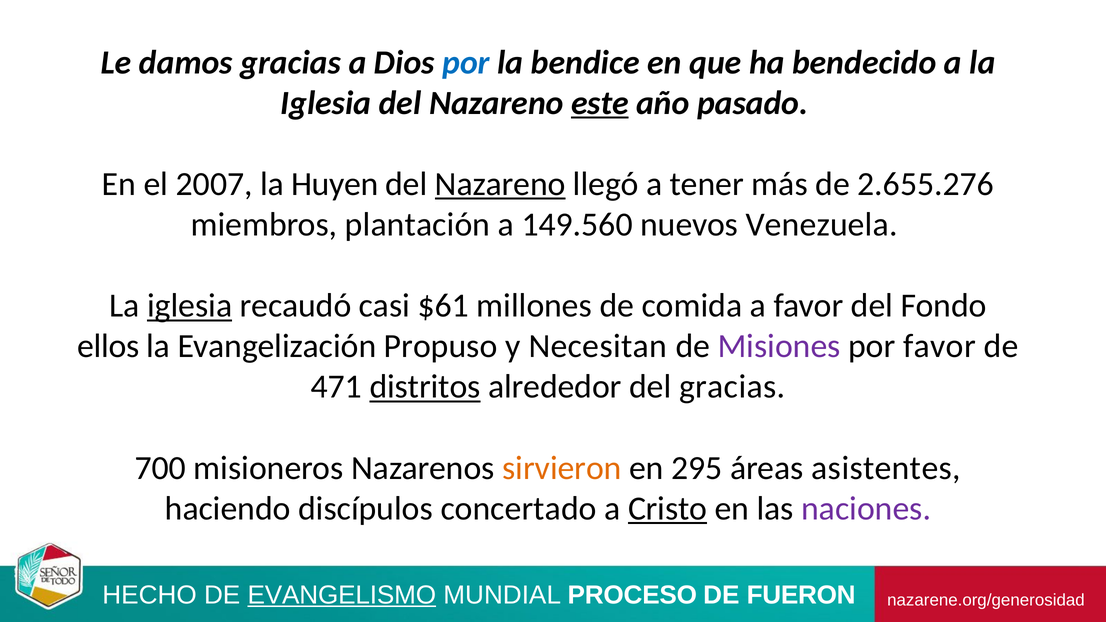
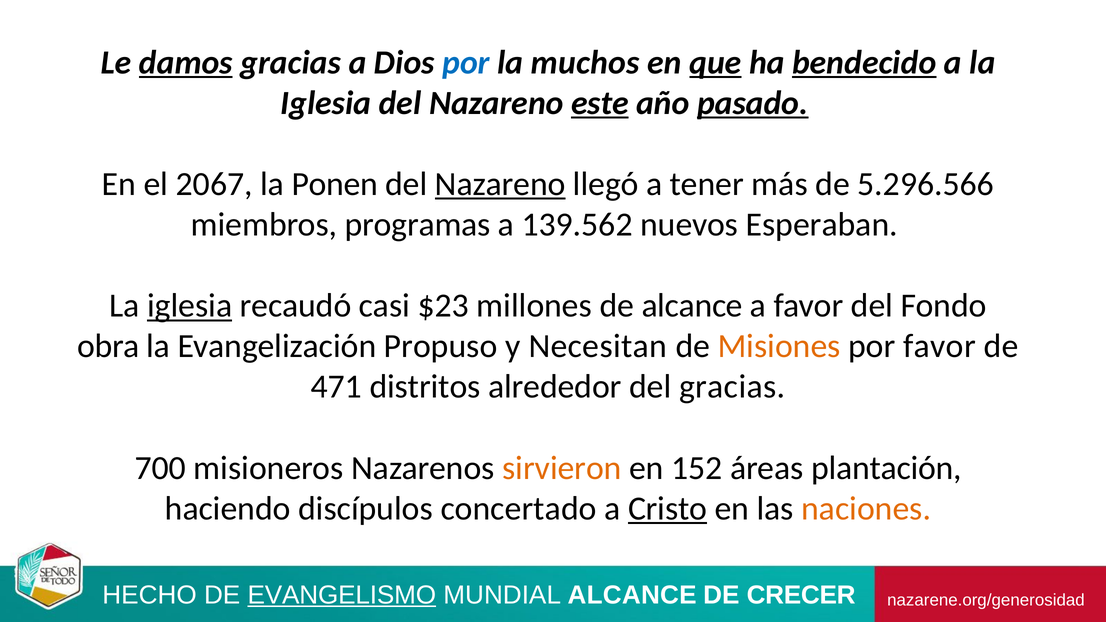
damos underline: none -> present
bendice: bendice -> muchos
que underline: none -> present
bendecido underline: none -> present
pasado underline: none -> present
2007: 2007 -> 2067
Huyen: Huyen -> Ponen
2.655.276: 2.655.276 -> 5.296.566
plantación: plantación -> programas
149.560: 149.560 -> 139.562
Venezuela: Venezuela -> Esperaban
$61: $61 -> $23
de comida: comida -> alcance
ellos: ellos -> obra
Misiones colour: purple -> orange
distritos underline: present -> none
295: 295 -> 152
asistentes: asistentes -> plantación
naciones colour: purple -> orange
MUNDIAL PROCESO: PROCESO -> ALCANCE
FUERON: FUERON -> CRECER
